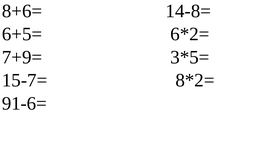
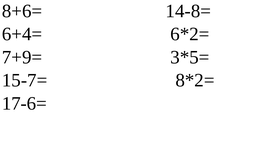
6+5=: 6+5= -> 6+4=
91-6=: 91-6= -> 17-6=
